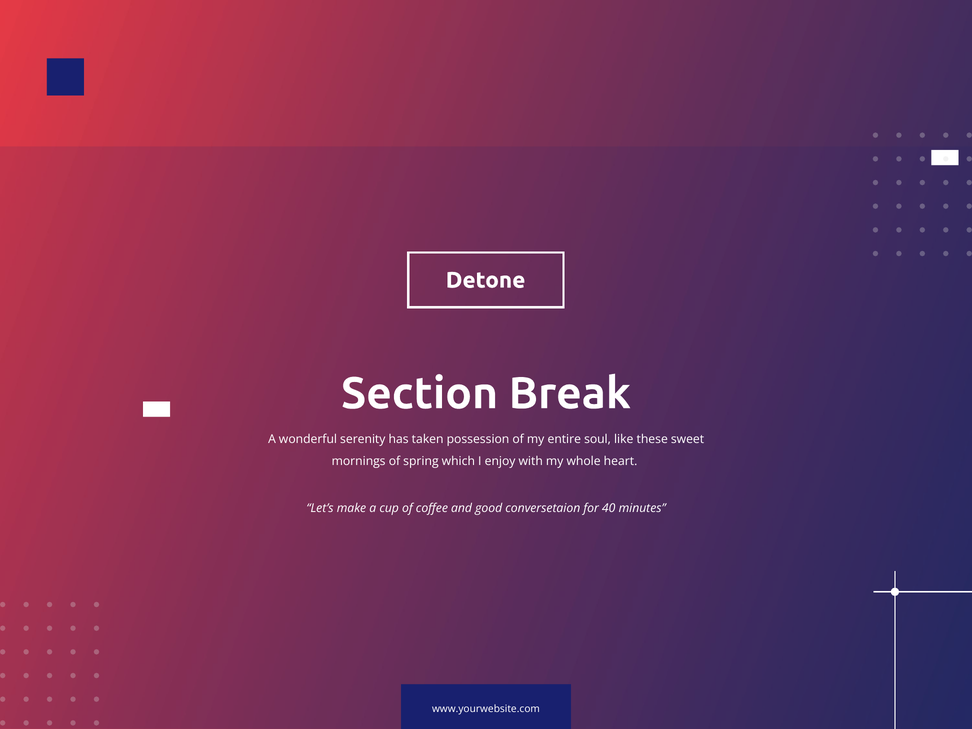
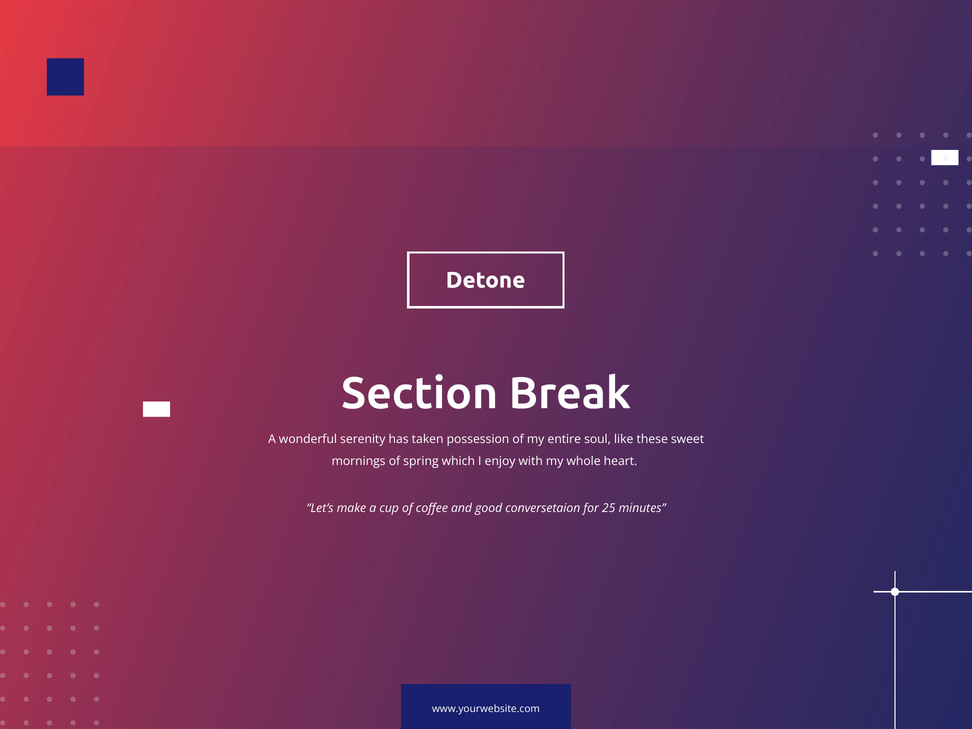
40: 40 -> 25
